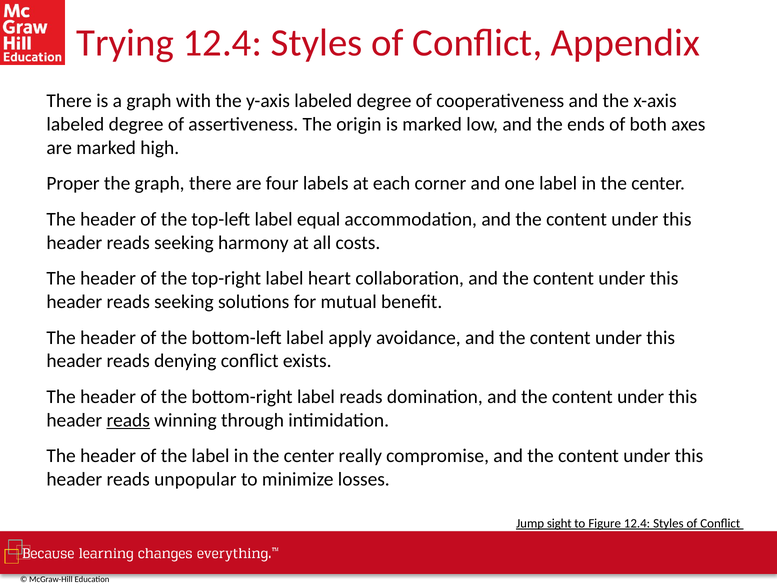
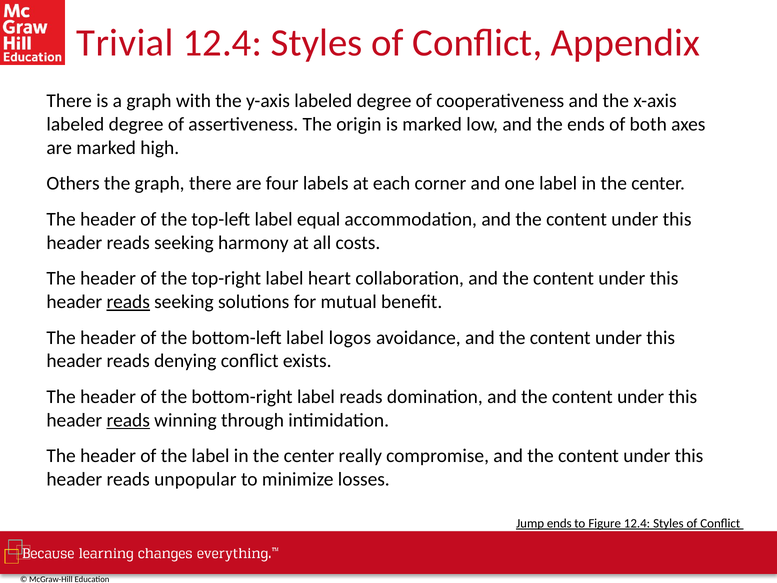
Trying: Trying -> Trivial
Proper: Proper -> Others
reads at (128, 302) underline: none -> present
apply: apply -> logos
Jump sight: sight -> ends
